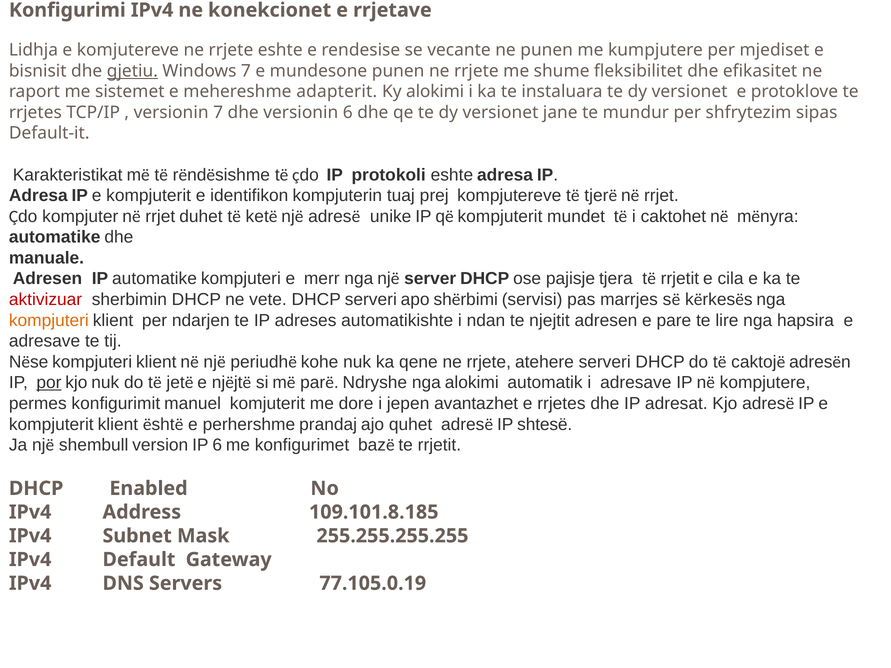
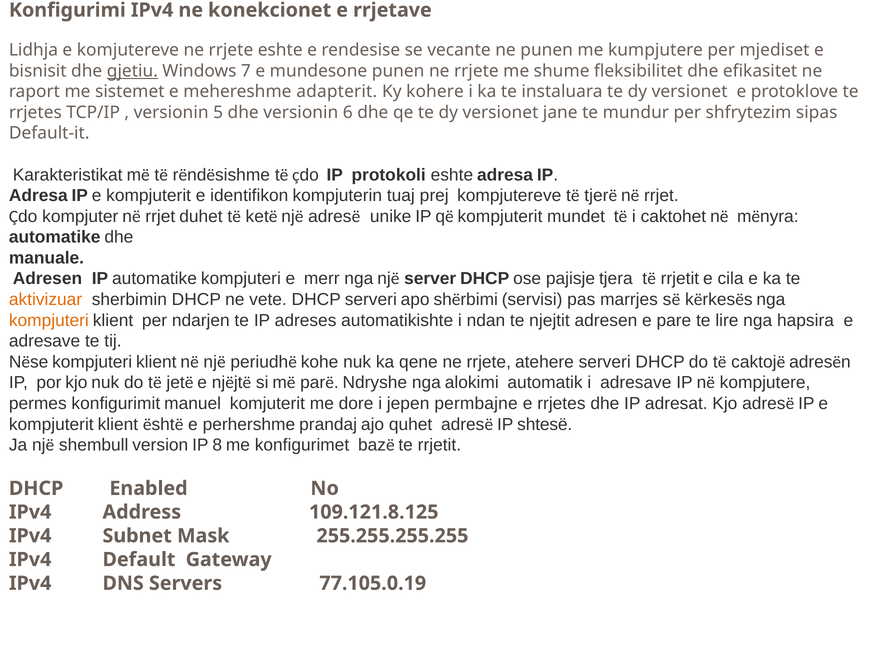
Ky alokimi: alokimi -> kohere
versionin 7: 7 -> 5
aktivizuar colour: red -> orange
por underline: present -> none
avantazhet: avantazhet -> permbajne
IP 6: 6 -> 8
109.101.8.185: 109.101.8.185 -> 109.121.8.125
